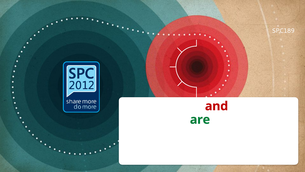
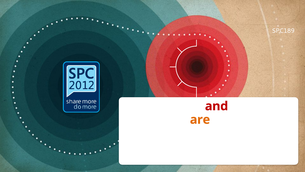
are colour: green -> orange
